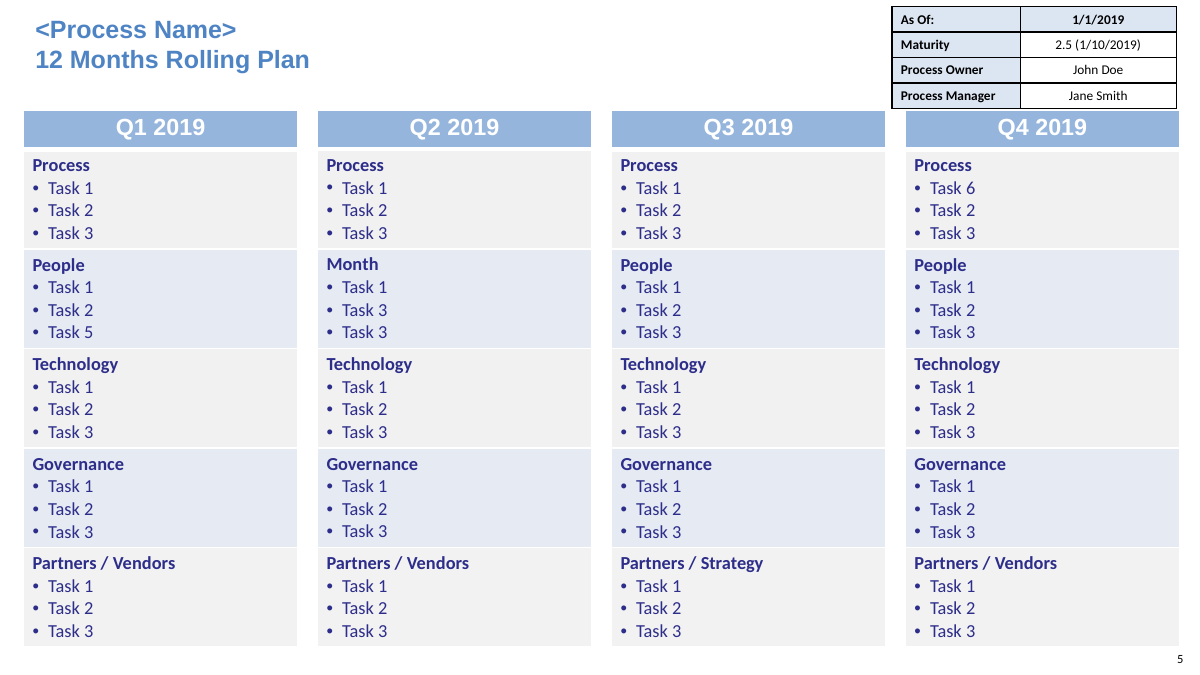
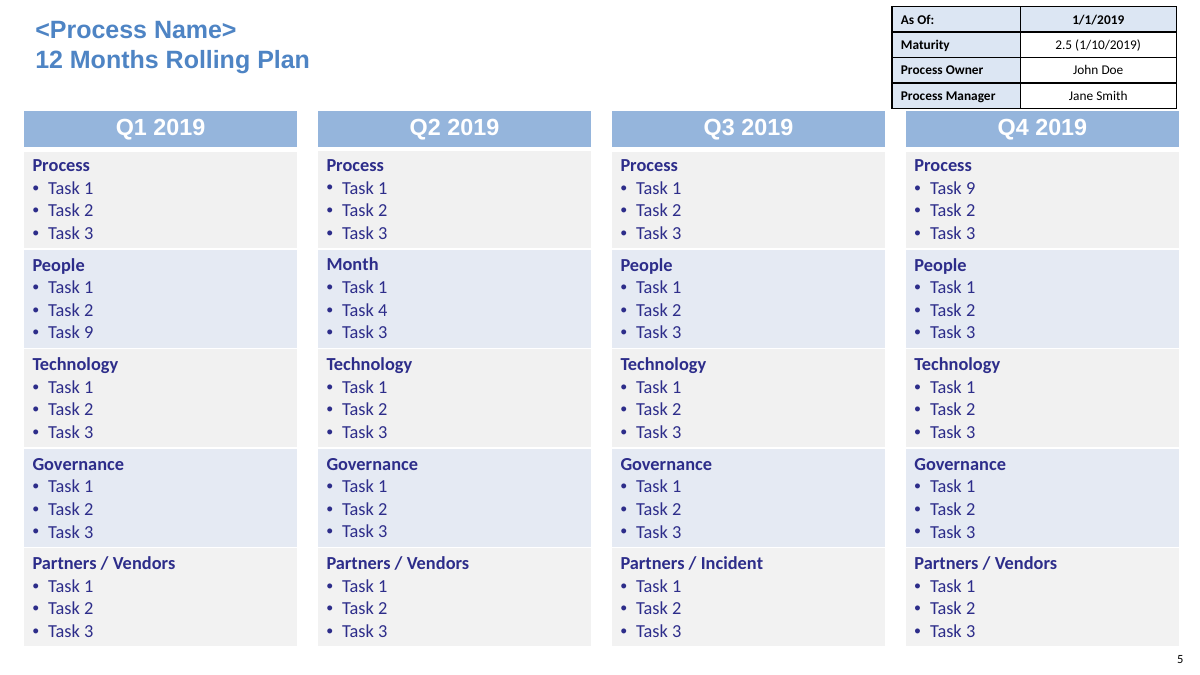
6 at (971, 188): 6 -> 9
3 at (383, 310): 3 -> 4
5 at (89, 333): 5 -> 9
Strategy: Strategy -> Incident
